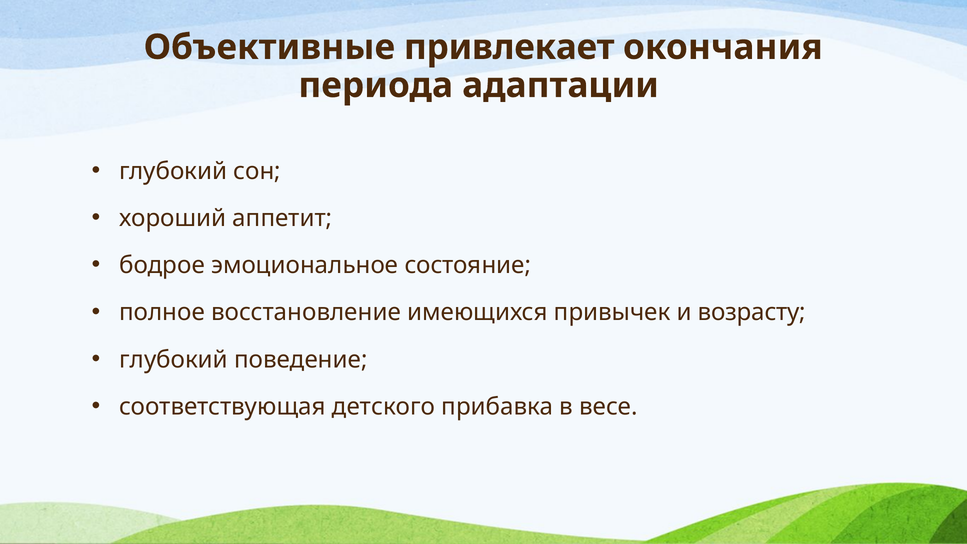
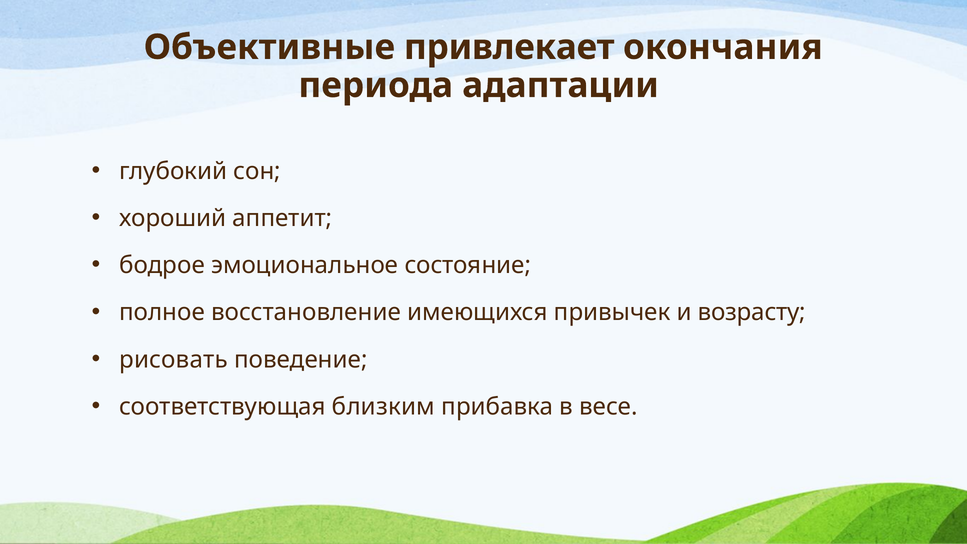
глубокий at (174, 360): глубокий -> рисовать
детского: детского -> близким
